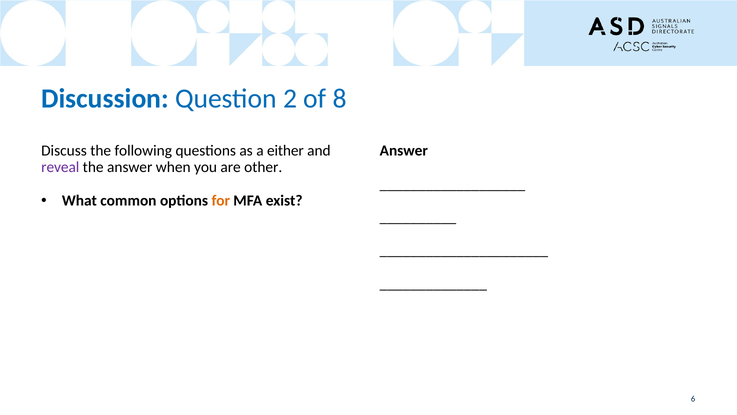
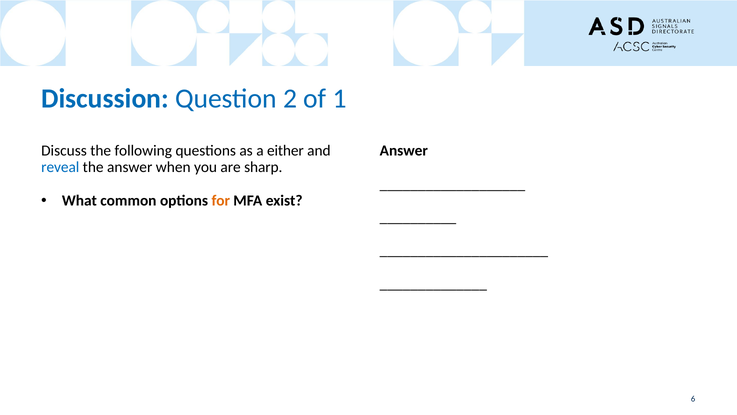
8: 8 -> 1
reveal colour: purple -> blue
other: other -> sharp
